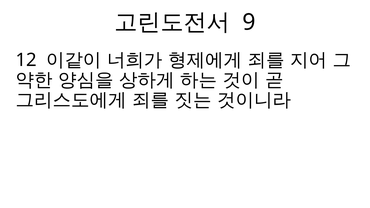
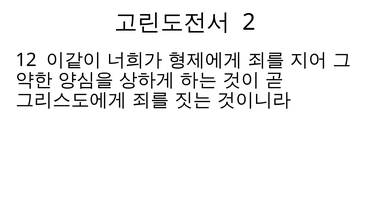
9: 9 -> 2
